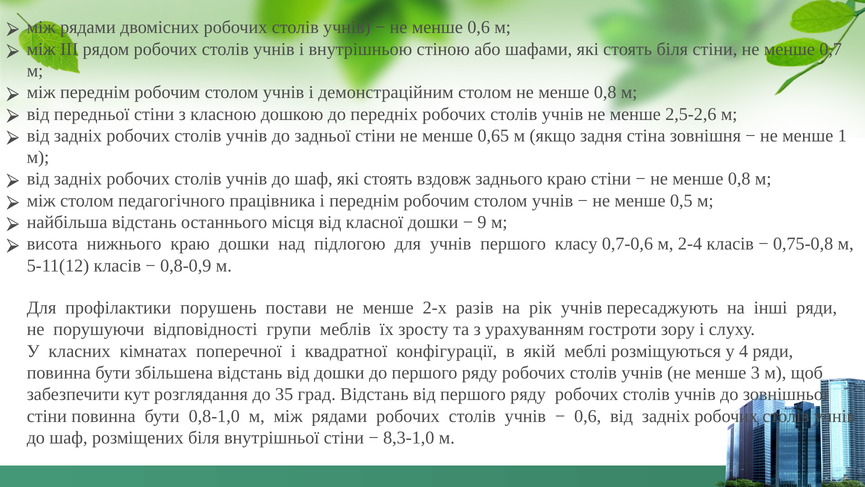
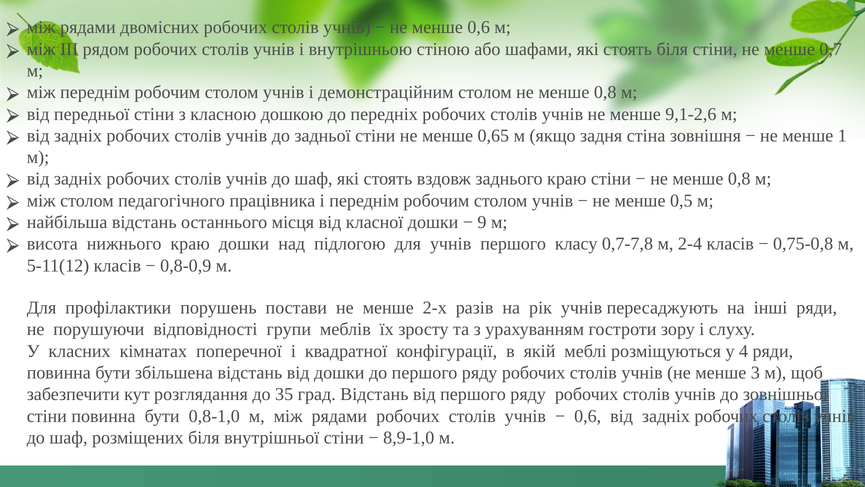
2,5-2,6: 2,5-2,6 -> 9,1-2,6
0,7-0,6: 0,7-0,6 -> 0,7-7,8
8,3-1,0: 8,3-1,0 -> 8,9-1,0
